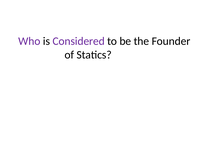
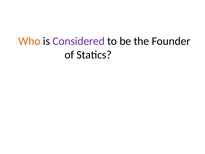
Who colour: purple -> orange
